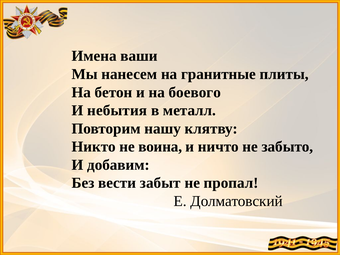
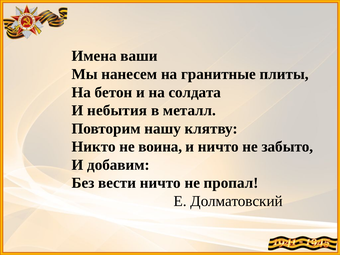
боевого: боевого -> солдата
вести забыт: забыт -> ничто
